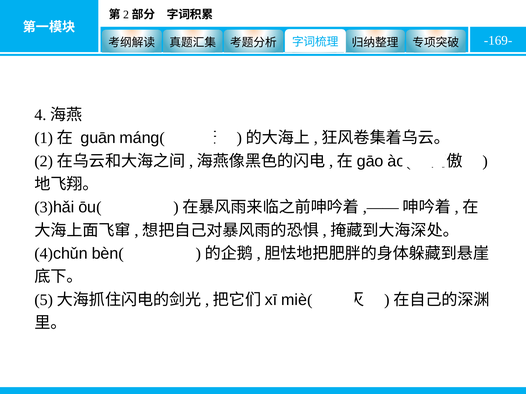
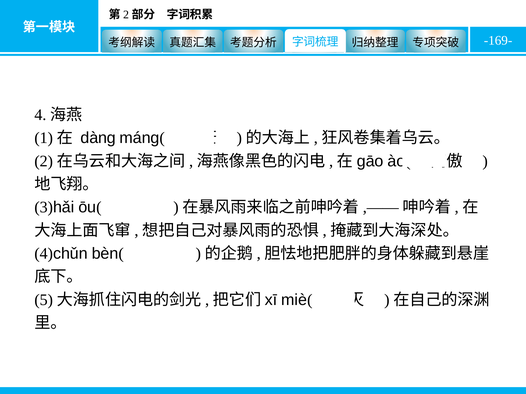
guān: guān -> dàng
